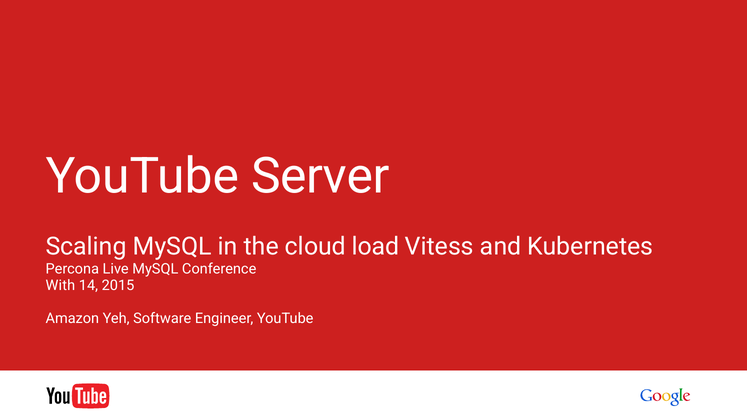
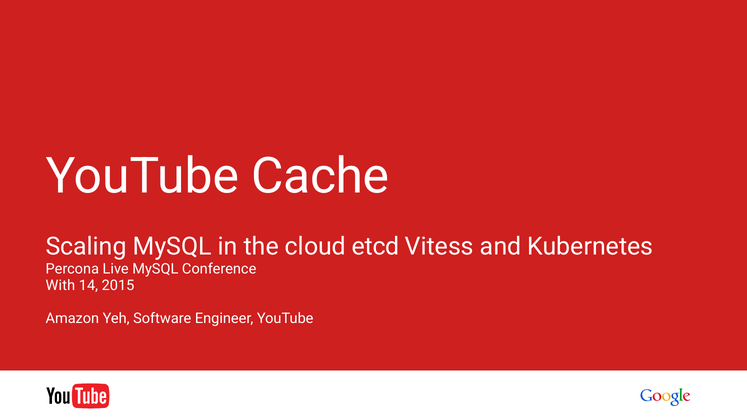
Server: Server -> Cache
load: load -> etcd
